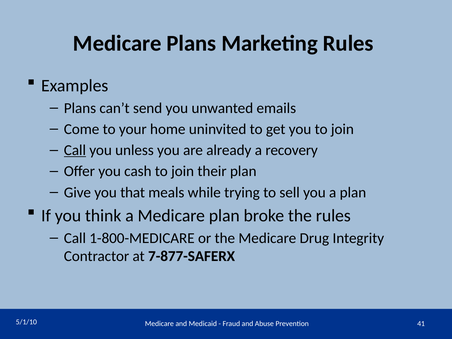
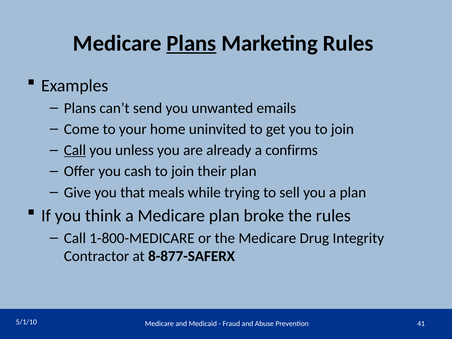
Plans at (191, 43) underline: none -> present
recovery: recovery -> confirms
7-877-SAFERX: 7-877-SAFERX -> 8-877-SAFERX
